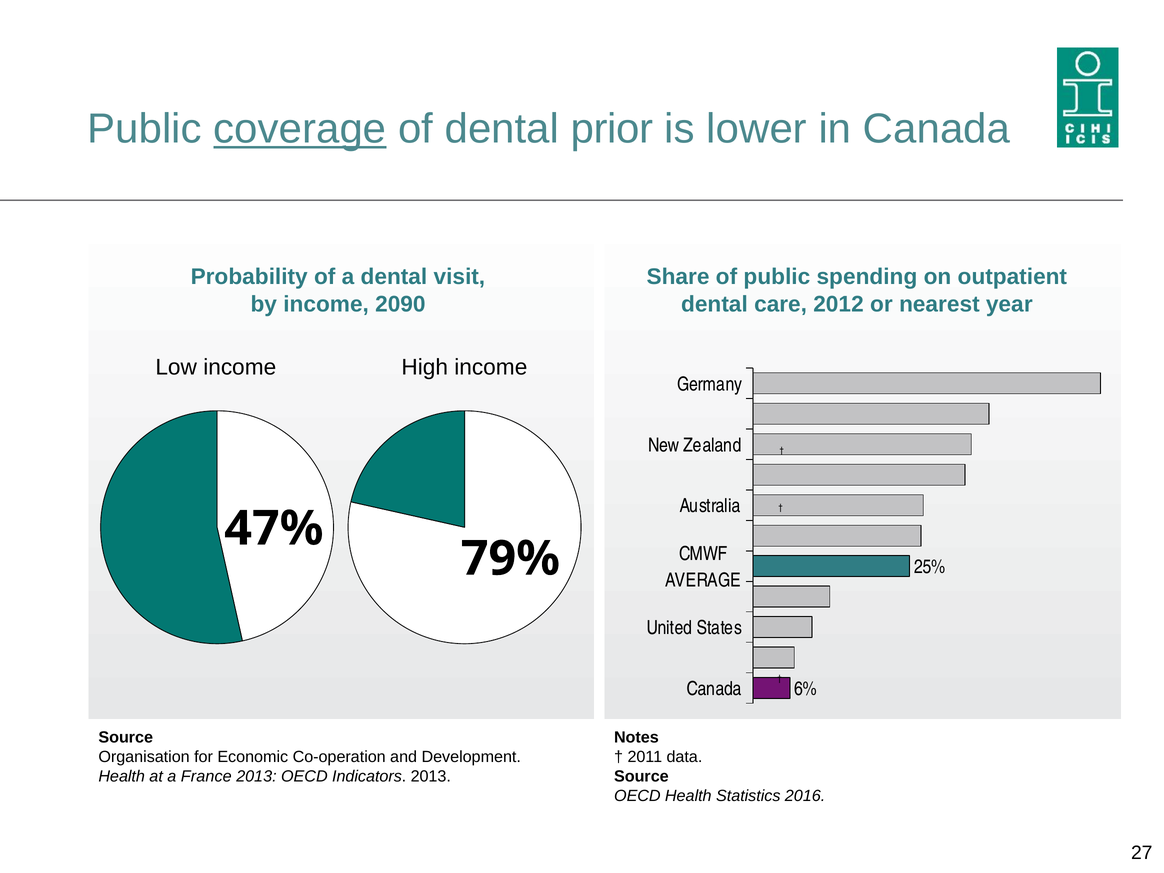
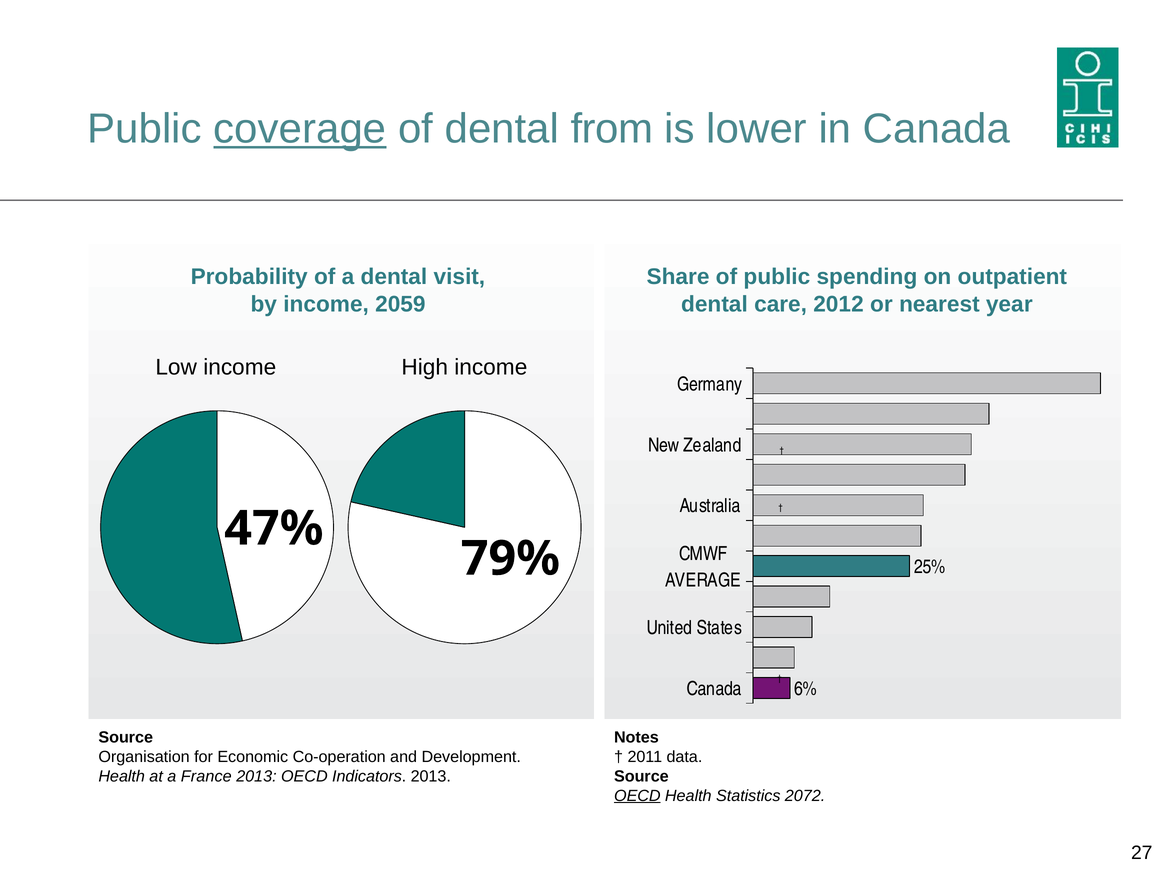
prior: prior -> from
2090: 2090 -> 2059
OECD at (637, 796) underline: none -> present
2016: 2016 -> 2072
